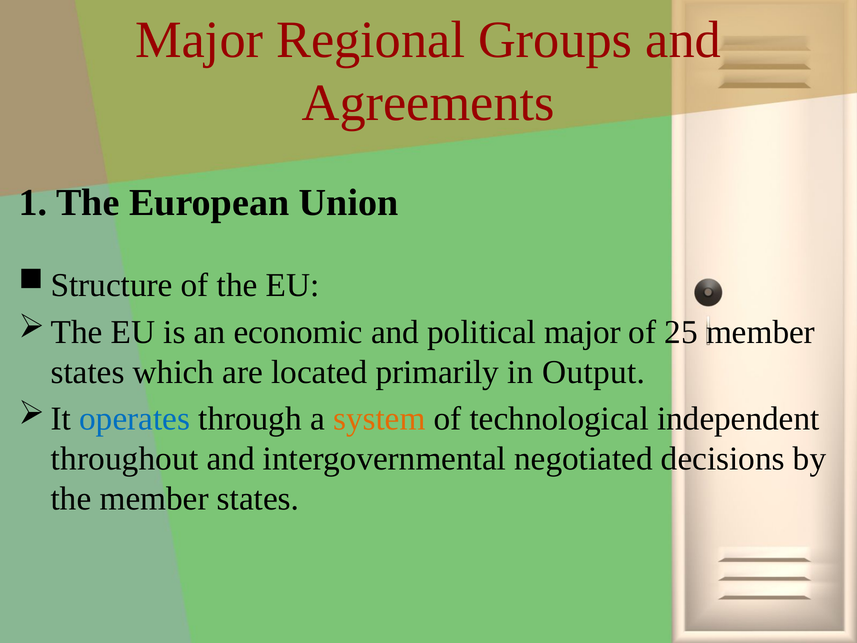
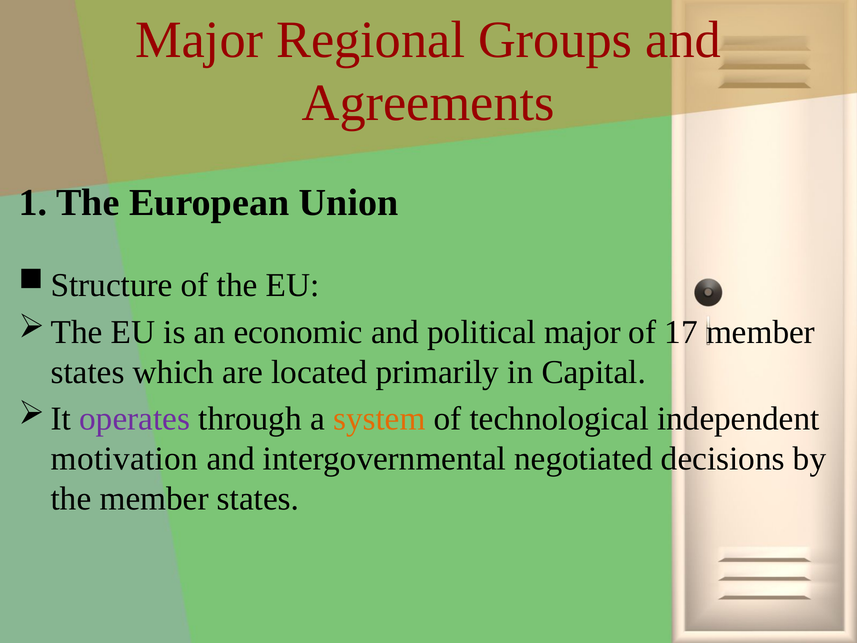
25: 25 -> 17
Output: Output -> Capital
operates colour: blue -> purple
throughout: throughout -> motivation
